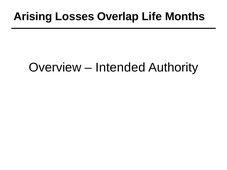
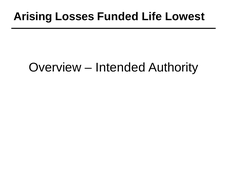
Overlap: Overlap -> Funded
Months: Months -> Lowest
